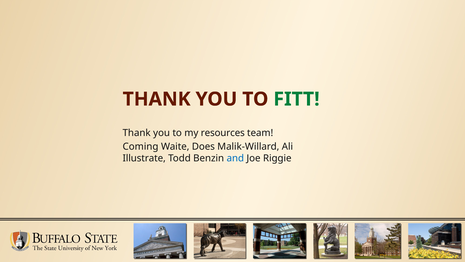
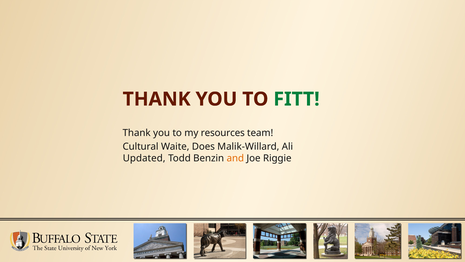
Coming: Coming -> Cultural
Illustrate: Illustrate -> Updated
and colour: blue -> orange
